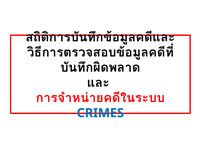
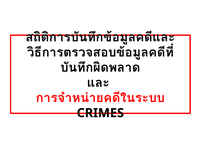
CRIMES colour: blue -> black
